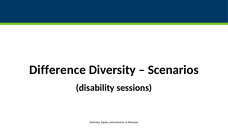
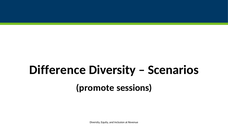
disability: disability -> promote
